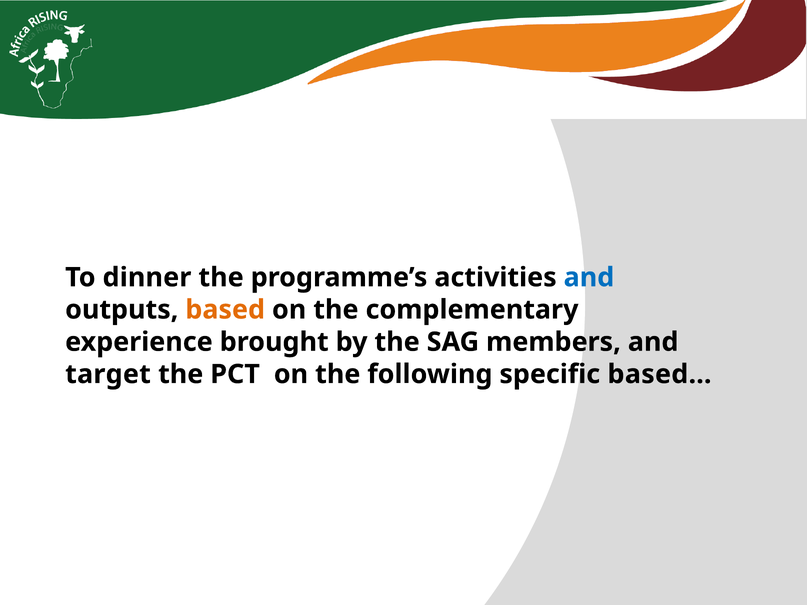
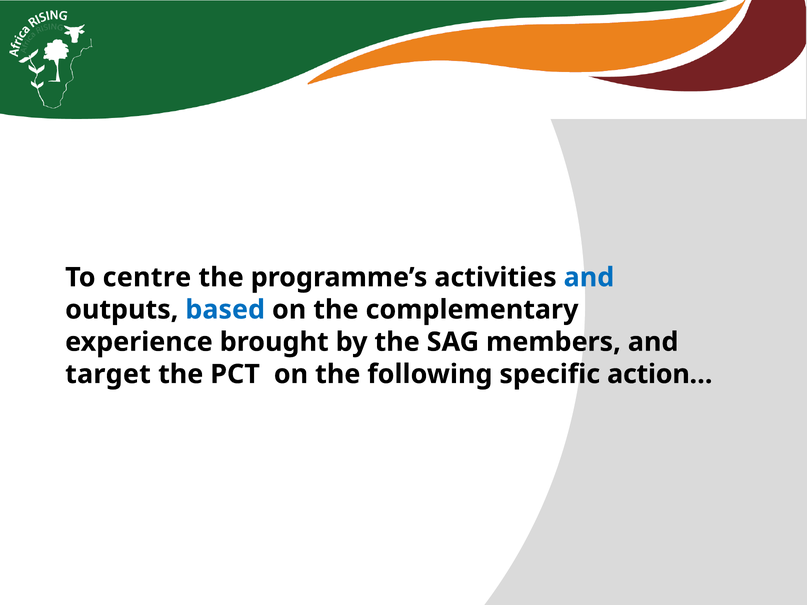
dinner: dinner -> centre
based colour: orange -> blue
based…: based… -> action…
